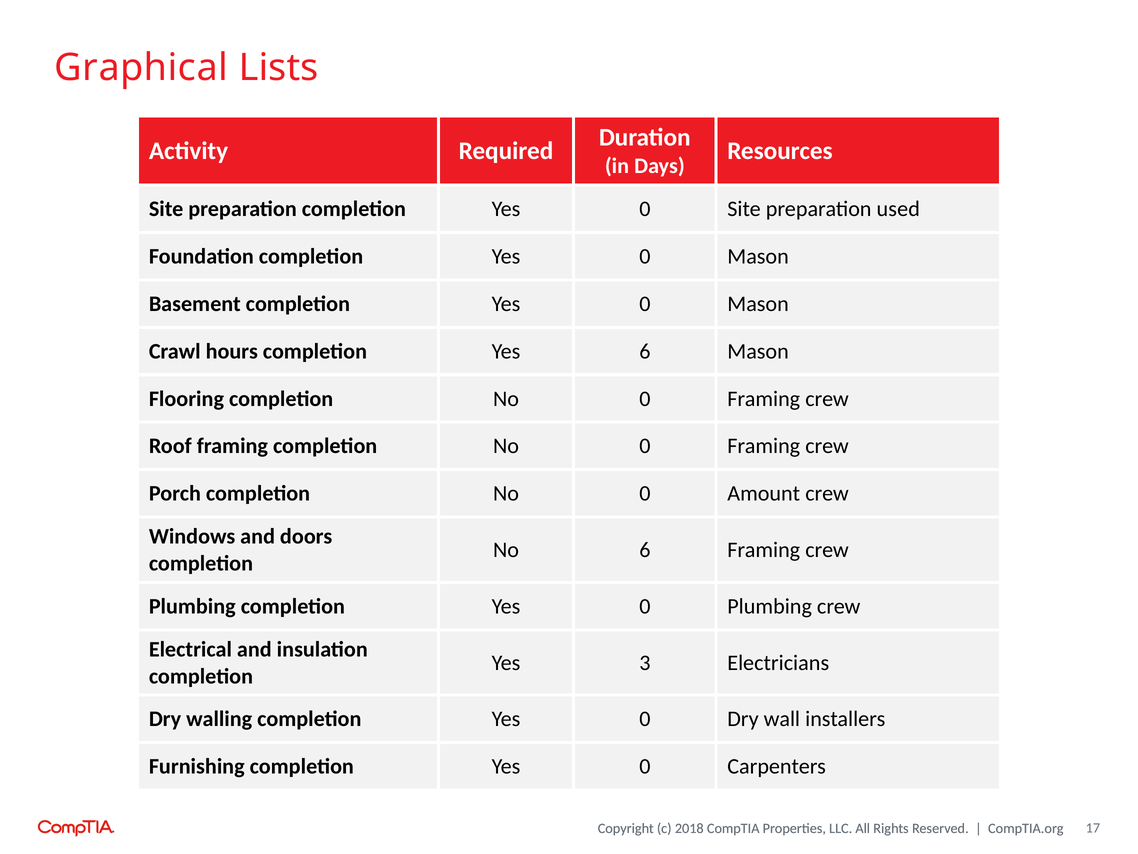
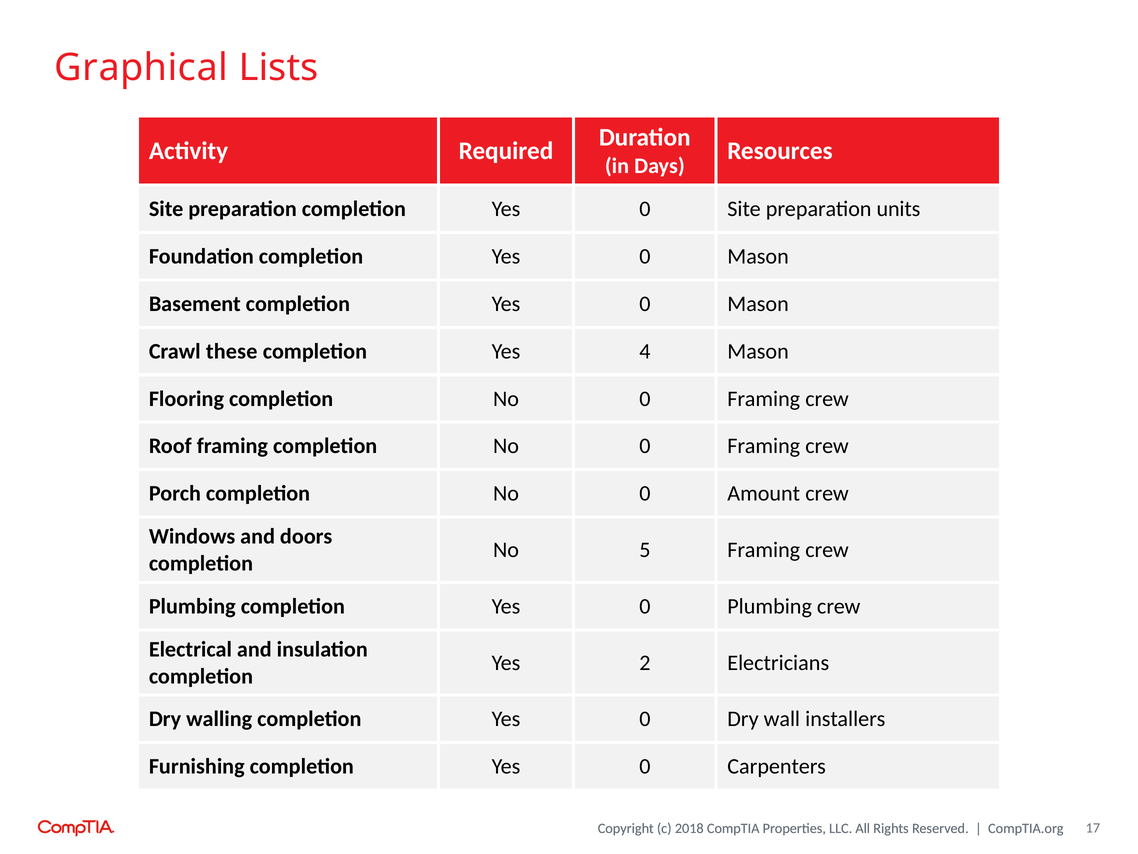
used: used -> units
hours: hours -> these
Yes 6: 6 -> 4
No 6: 6 -> 5
3: 3 -> 2
